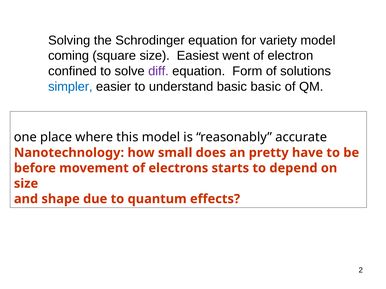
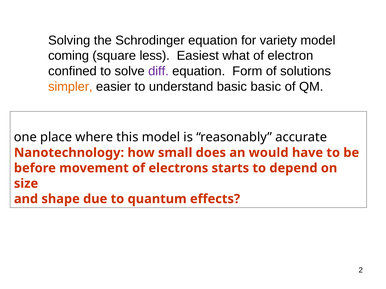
square size: size -> less
went: went -> what
simpler colour: blue -> orange
pretty: pretty -> would
